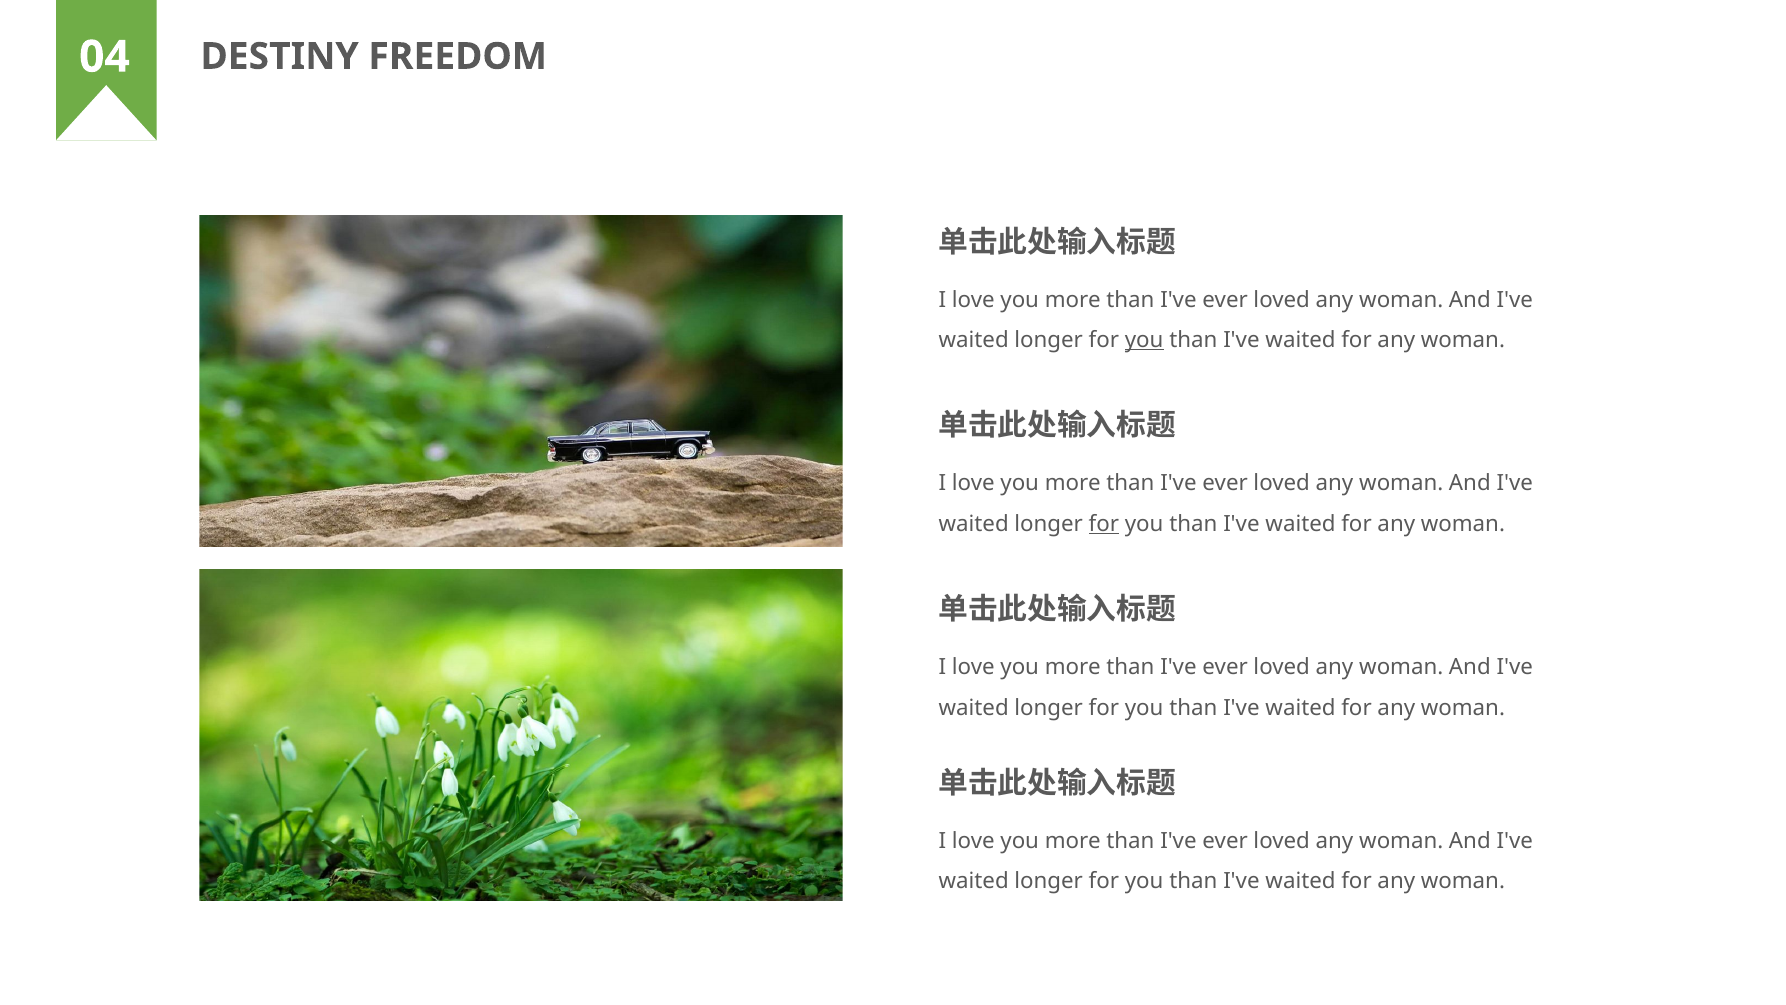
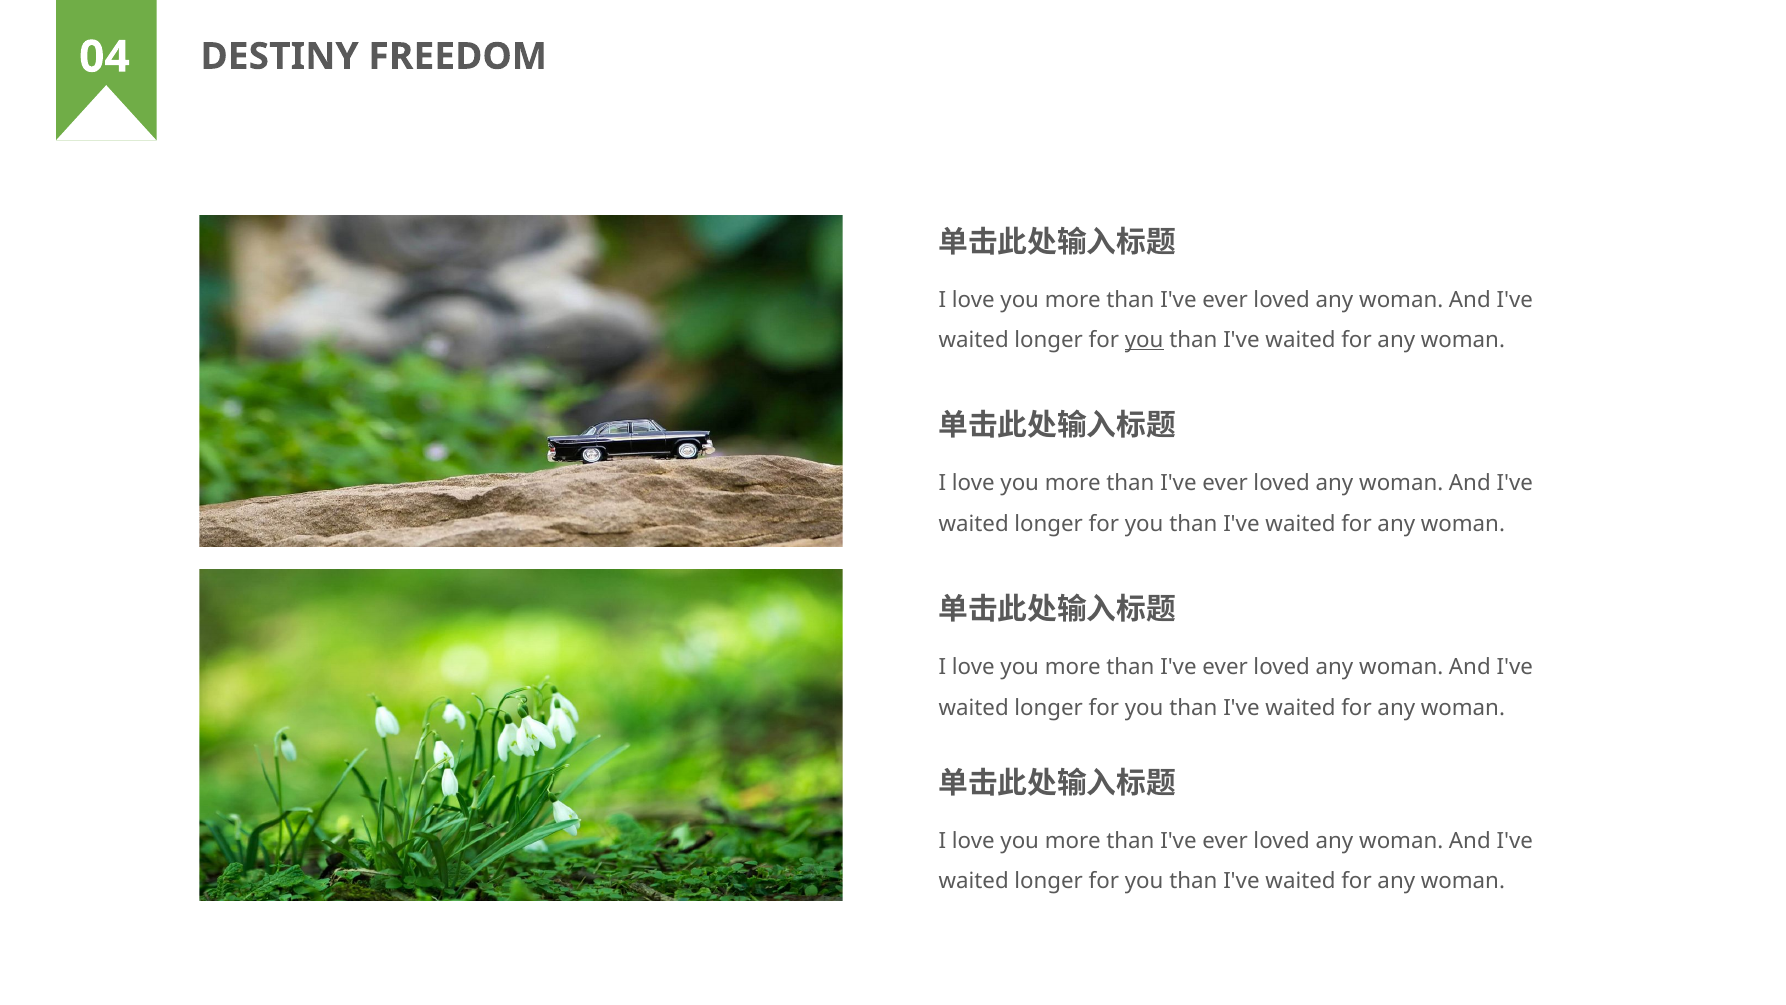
for at (1104, 524) underline: present -> none
